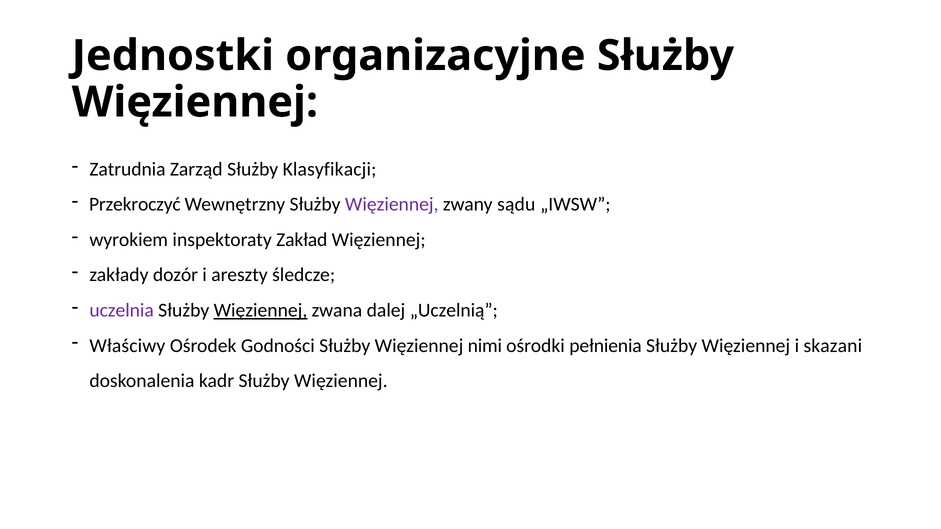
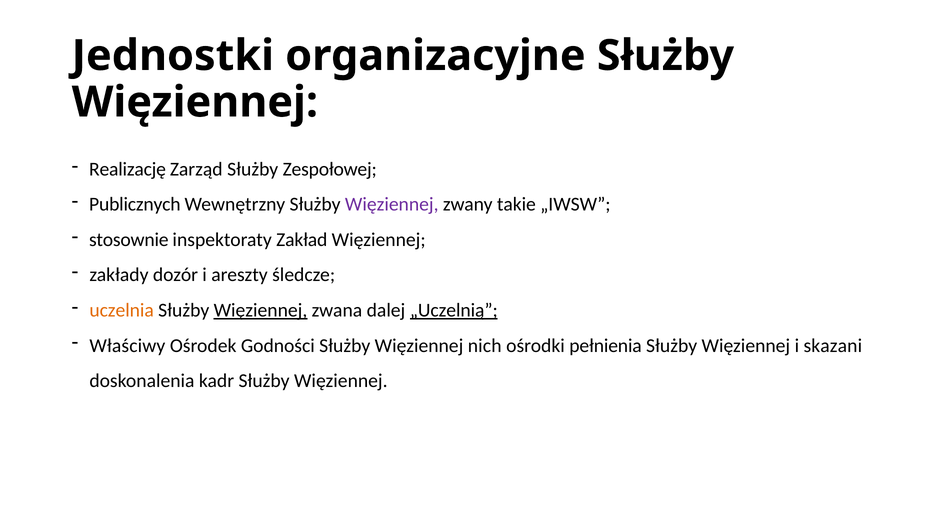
Zatrudnia: Zatrudnia -> Realizację
Klasyfikacji: Klasyfikacji -> Zespołowej
Przekroczyć: Przekroczyć -> Publicznych
sądu: sądu -> takie
wyrokiem: wyrokiem -> stosownie
uczelnia colour: purple -> orange
„Uczelnią underline: none -> present
nimi: nimi -> nich
